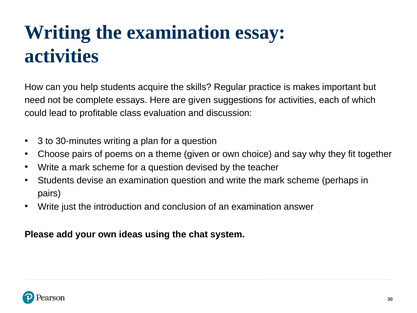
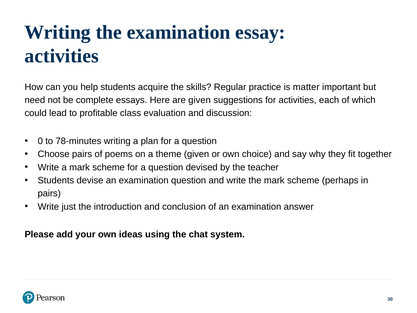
makes: makes -> matter
3: 3 -> 0
30-minutes: 30-minutes -> 78-minutes
